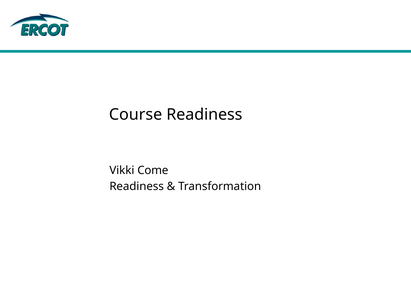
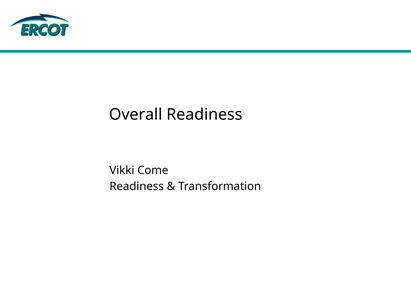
Course: Course -> Overall
